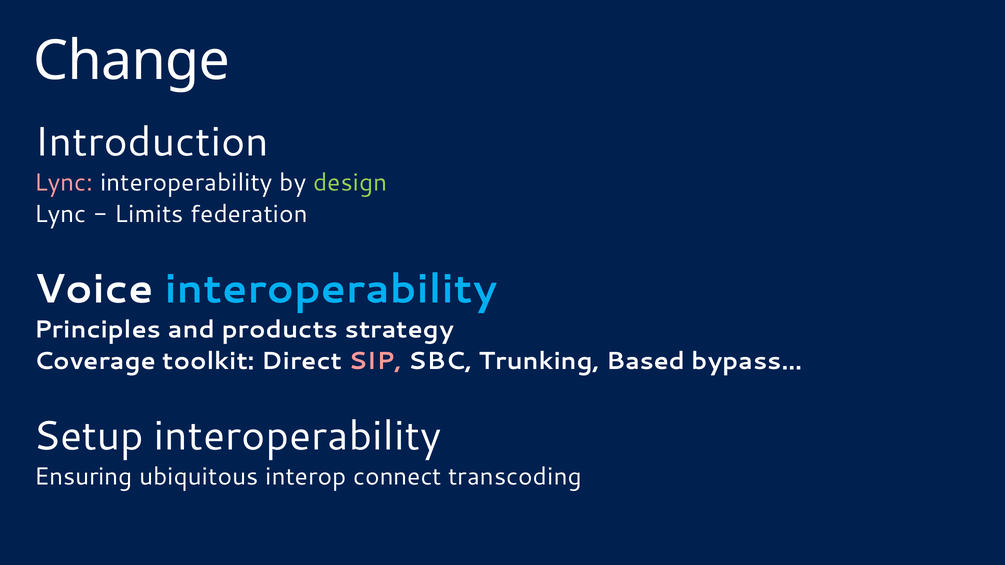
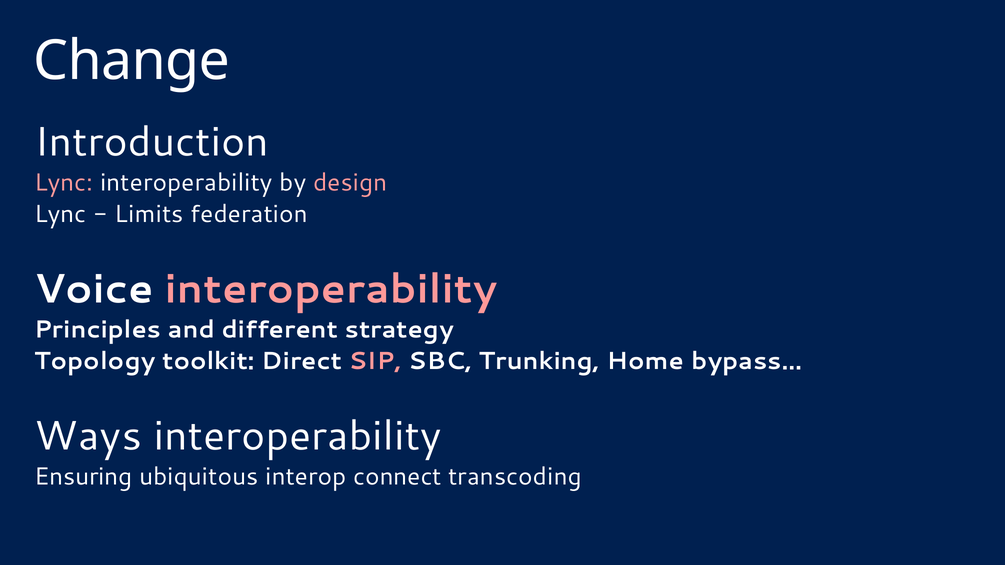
design colour: light green -> pink
interoperability at (331, 289) colour: light blue -> pink
products: products -> different
Coverage: Coverage -> Topology
Based: Based -> Home
Setup: Setup -> Ways
